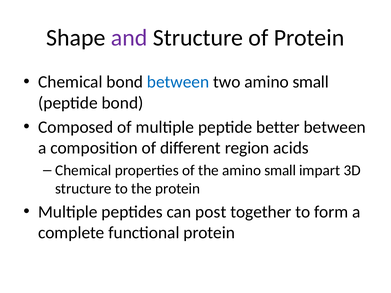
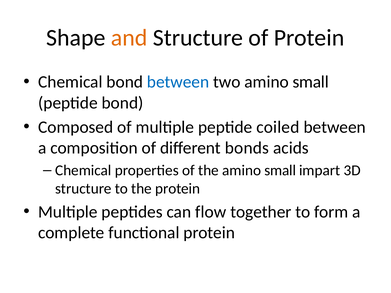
and colour: purple -> orange
better: better -> coiled
region: region -> bonds
post: post -> flow
